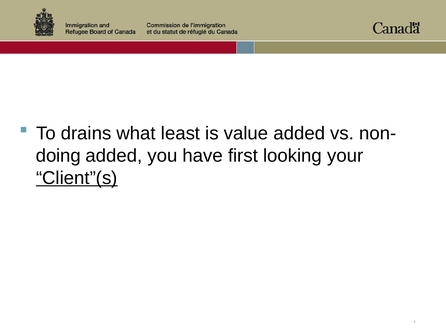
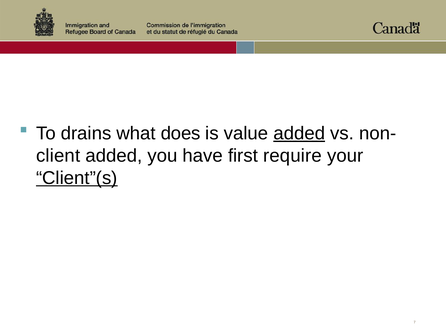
least: least -> does
added at (299, 134) underline: none -> present
doing: doing -> client
looking: looking -> require
